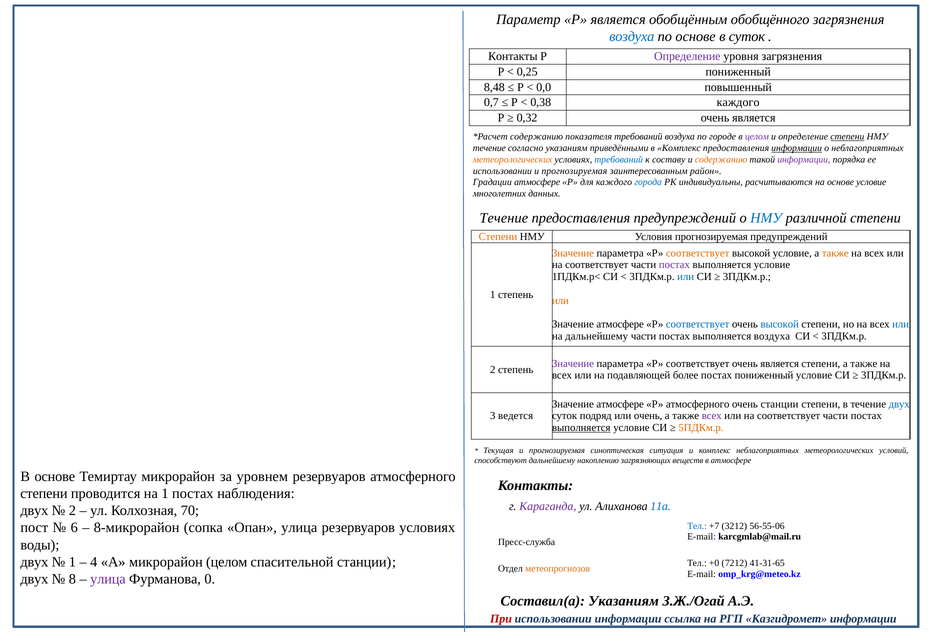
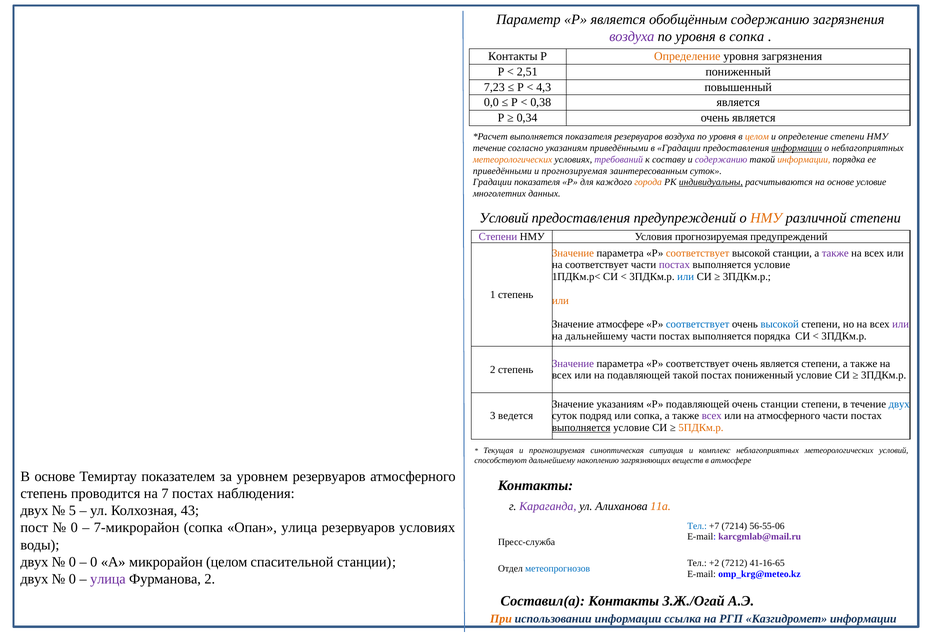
обобщённым обобщённого: обобщённого -> содержанию
воздуха at (632, 37) colour: blue -> purple
основе at (696, 37): основе -> уровня
в суток: суток -> сопка
Определение at (687, 56) colour: purple -> orange
0,25: 0,25 -> 2,51
8,48: 8,48 -> 7,23
0,0: 0,0 -> 4,3
0,7: 0,7 -> 0,0
0,38 каждого: каждого -> является
0,32: 0,32 -> 0,34
содержанию at (537, 137): содержанию -> выполняется
показателя требований: требований -> резервуаров
городе at (723, 137): городе -> уровня
целом at (757, 137) colour: purple -> orange
степени at (847, 137) underline: present -> none
в Комплекс: Комплекс -> Градации
требований at (619, 160) colour: blue -> purple
содержанию at (721, 160) colour: orange -> purple
информации at (804, 160) colour: purple -> orange
использовании at (502, 171): использовании -> приведёнными
заинтересованным район: район -> суток
Градации атмосфере: атмосфере -> показателя
города colour: blue -> orange
индивидуальны underline: none -> present
Течение at (504, 218): Течение -> Условий
НМУ at (766, 218) colour: blue -> orange
Степени at (498, 237) colour: orange -> purple
высокой условие: условие -> станции
также at (835, 253) colour: orange -> purple
или at (901, 324) colour: blue -> purple
выполняется воздуха: воздуха -> порядка
подавляющей более: более -> такой
атмосфере at (620, 404): атмосфере -> указаниям
Р атмосферного: атмосферного -> подавляющей
или очень: очень -> сопка
соответствует at (789, 416): соответствует -> атмосферного
Темиртау микрорайон: микрорайон -> показателем
степени at (44, 494): степени -> степень
на 1: 1 -> 7
11а colour: blue -> orange
2 at (72, 511): 2 -> 5
70: 70 -> 43
6 at (74, 528): 6 -> 0
8-микрорайон: 8-микрорайон -> 7-микрорайон
3212: 3212 -> 7214
karcgmlab@mail.ru colour: black -> purple
1 at (72, 562): 1 -> 0
4 at (94, 562): 4 -> 0
+0: +0 -> +2
41-31-65: 41-31-65 -> 41-16-65
метеопрогнозов colour: orange -> blue
8 at (72, 579): 8 -> 0
Фурманова 0: 0 -> 2
Составил(а Указаниям: Указаниям -> Контакты
При colour: red -> orange
